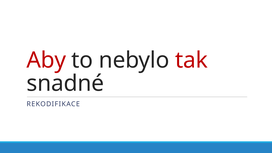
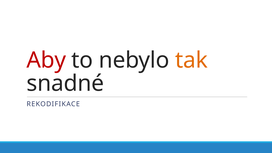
tak colour: red -> orange
